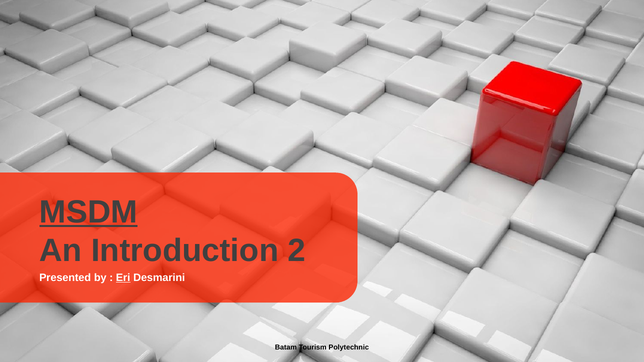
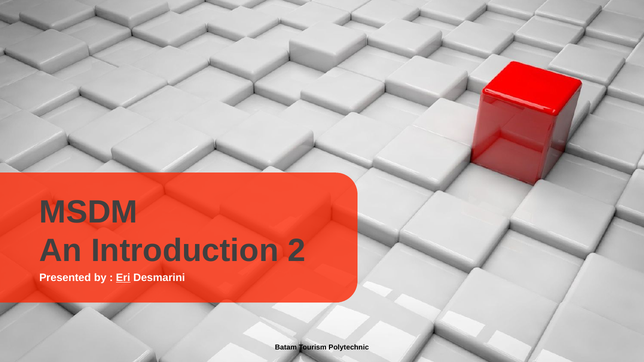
MSDM underline: present -> none
